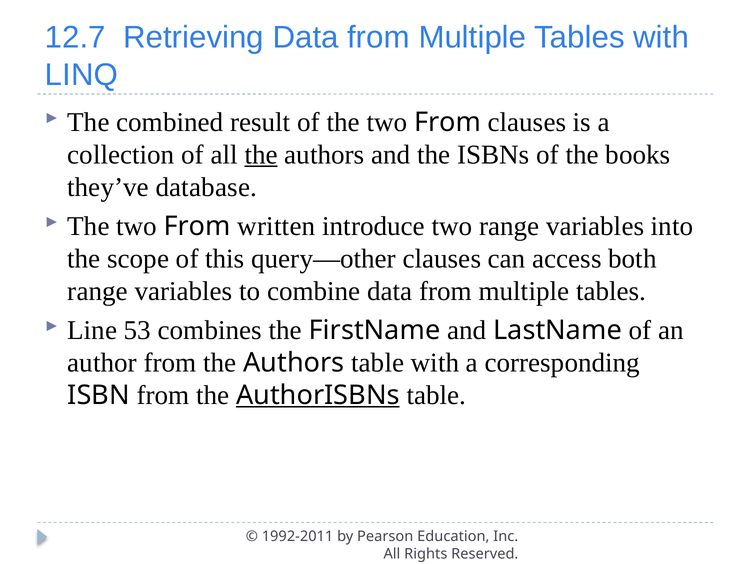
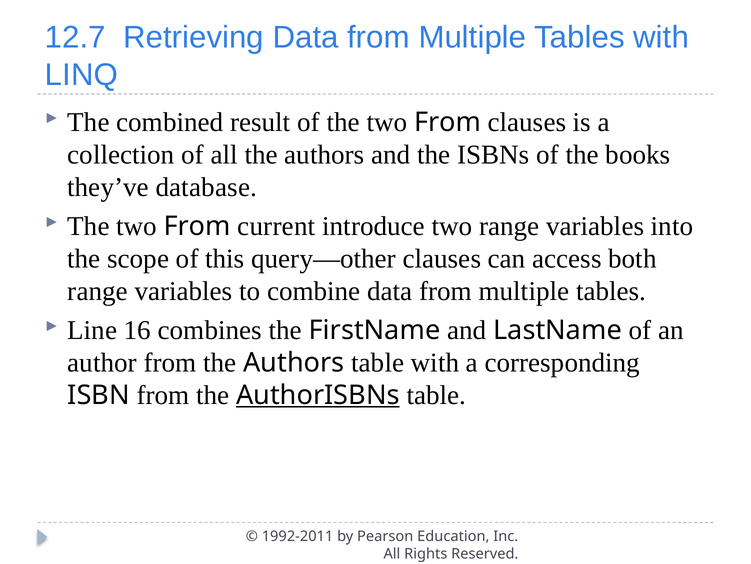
the at (261, 155) underline: present -> none
written: written -> current
53: 53 -> 16
